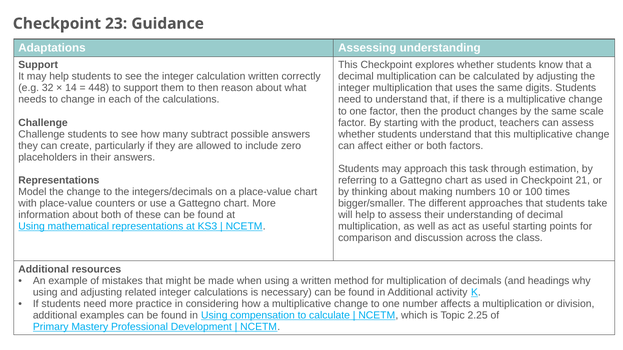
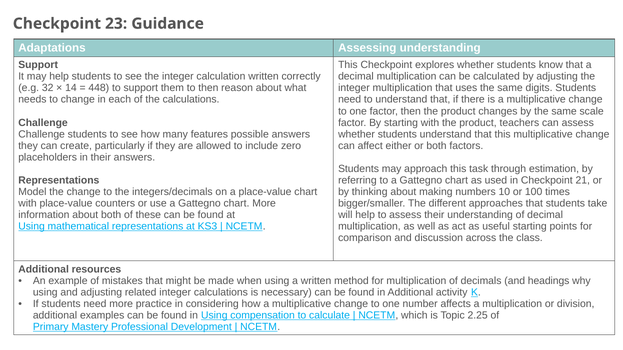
subtract: subtract -> features
